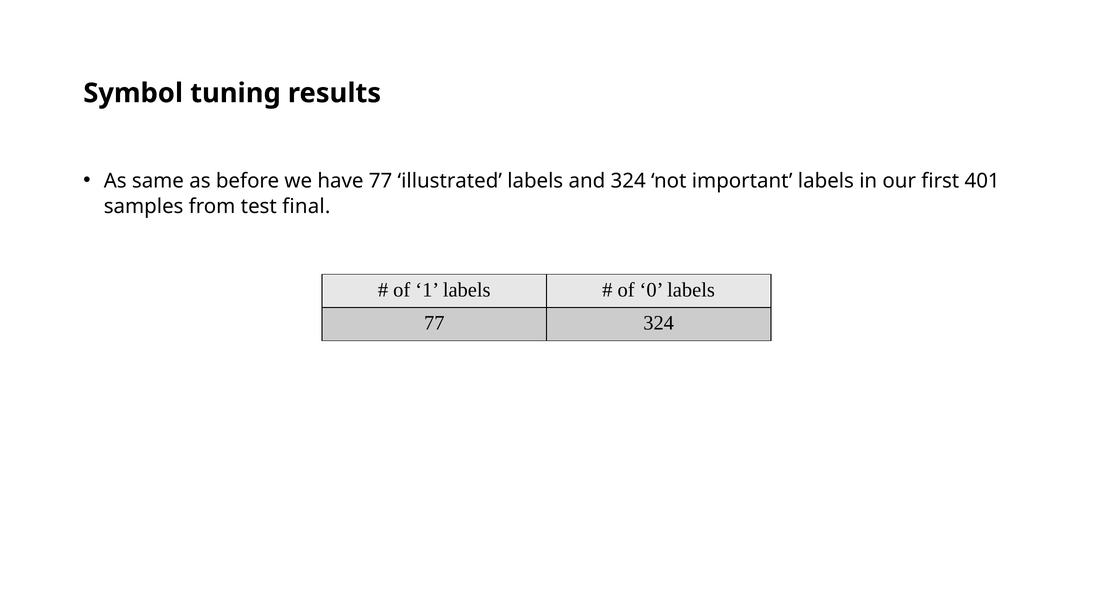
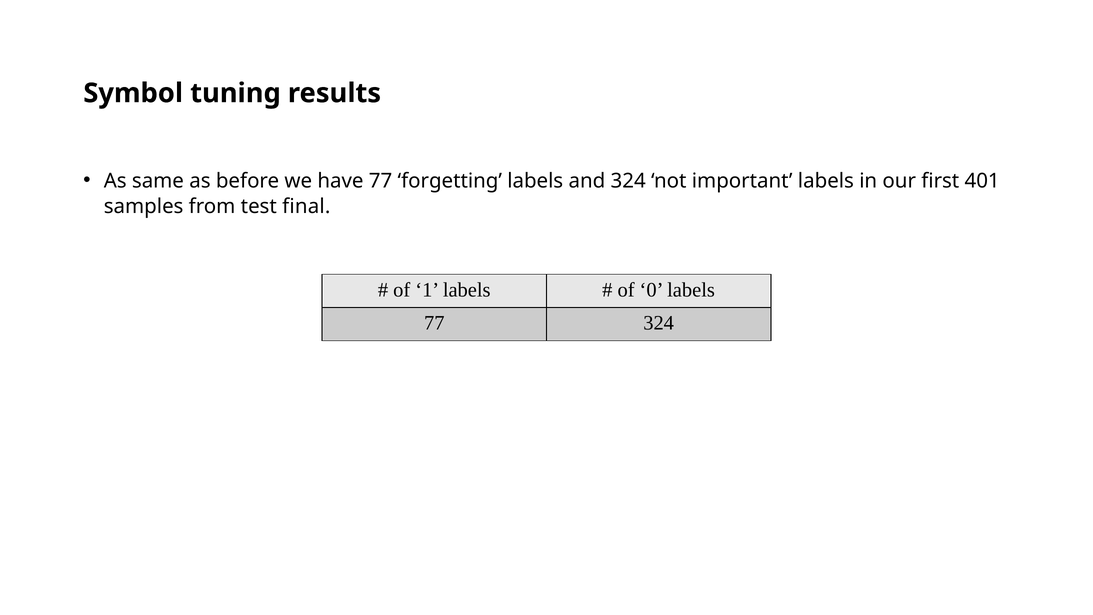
illustrated: illustrated -> forgetting
